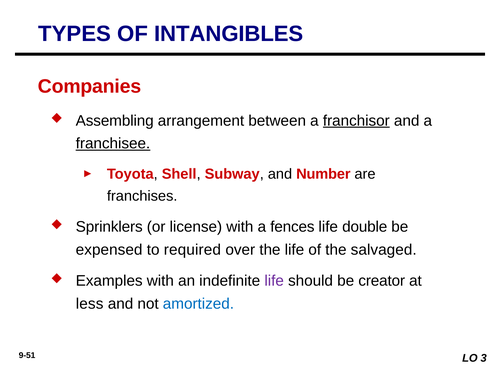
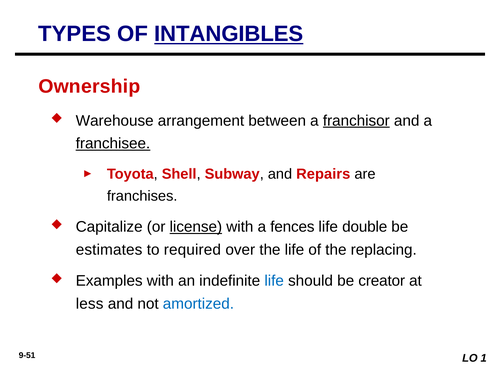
INTANGIBLES underline: none -> present
Companies: Companies -> Ownership
Assembling: Assembling -> Warehouse
Number: Number -> Repairs
Sprinklers: Sprinklers -> Capitalize
license underline: none -> present
expensed: expensed -> estimates
salvaged: salvaged -> replacing
life at (274, 281) colour: purple -> blue
3: 3 -> 1
